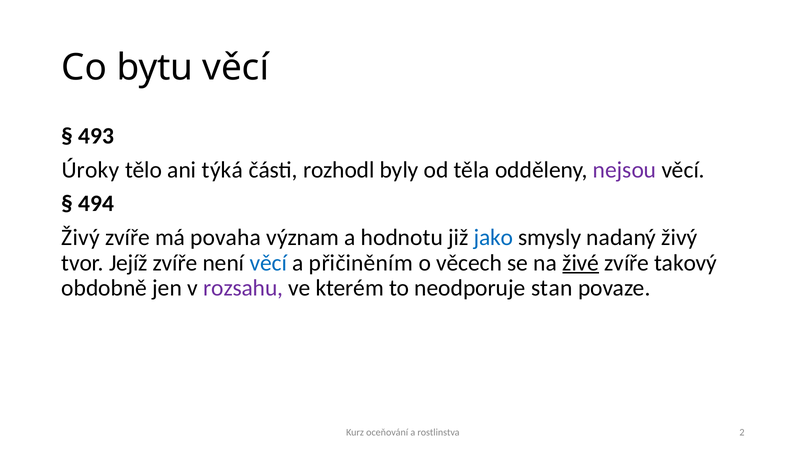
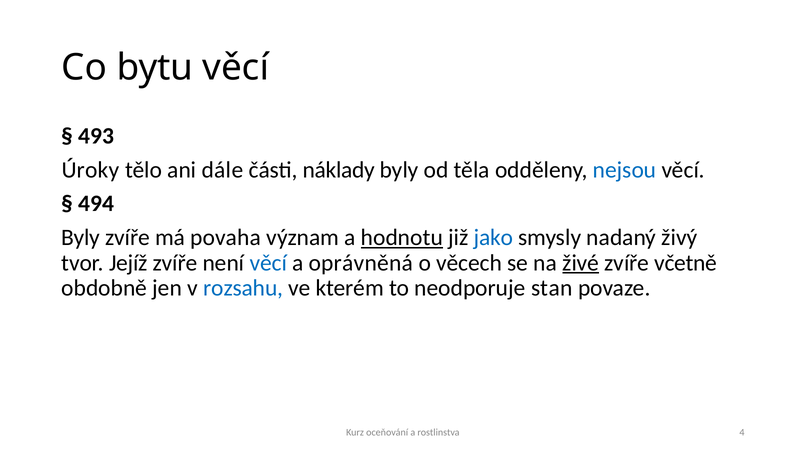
týká: týká -> dále
rozhodl: rozhodl -> náklady
nejsou colour: purple -> blue
Živý at (81, 238): Živý -> Byly
hodnotu underline: none -> present
přičiněním: přičiněním -> oprávněná
takový: takový -> včetně
rozsahu colour: purple -> blue
2: 2 -> 4
